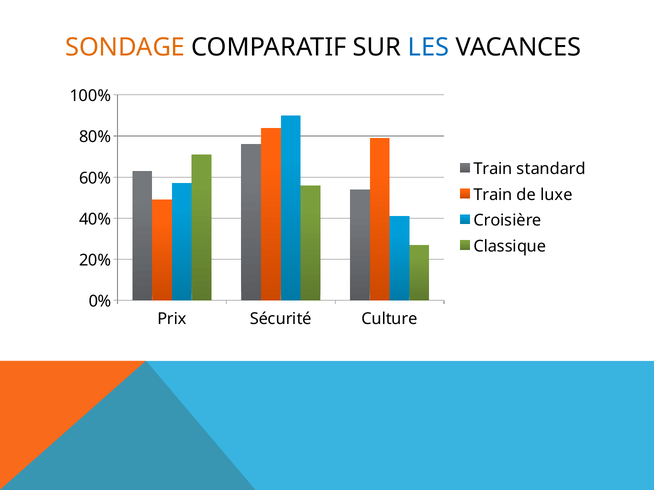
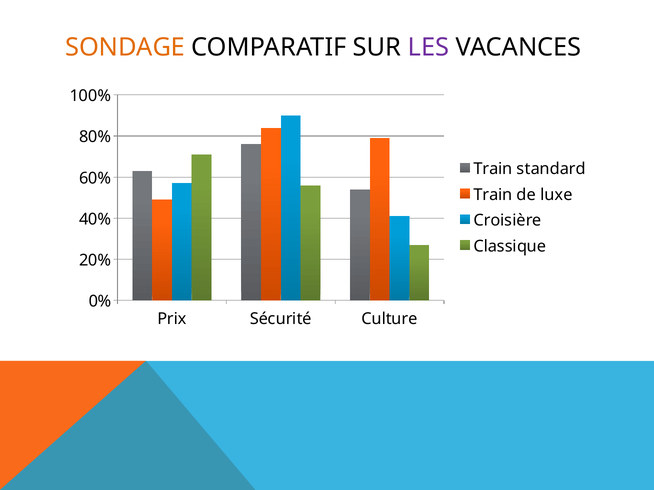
LES colour: blue -> purple
